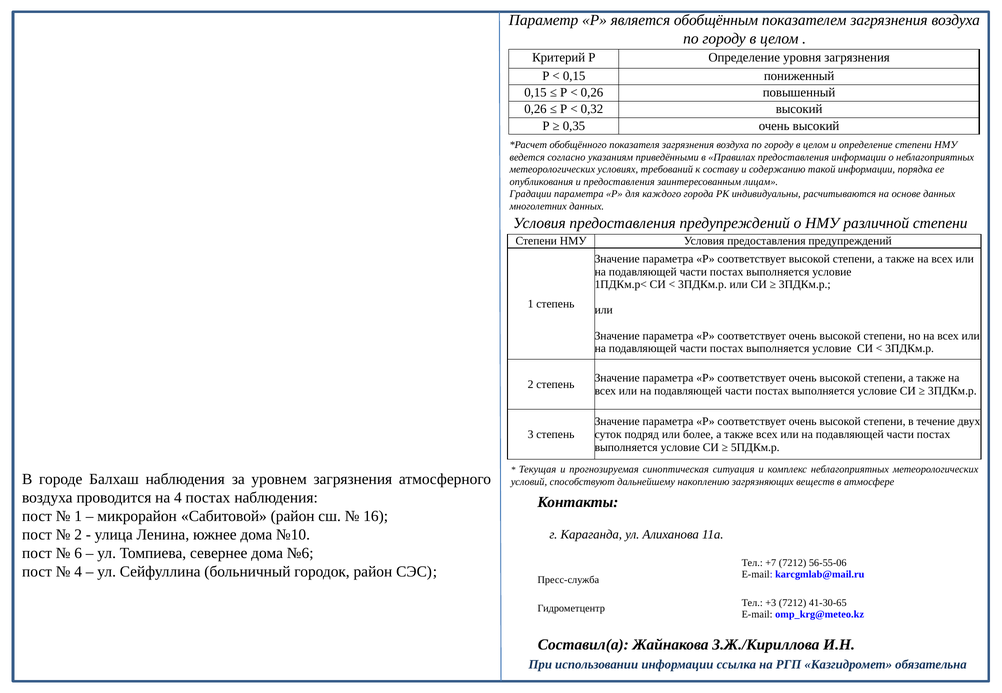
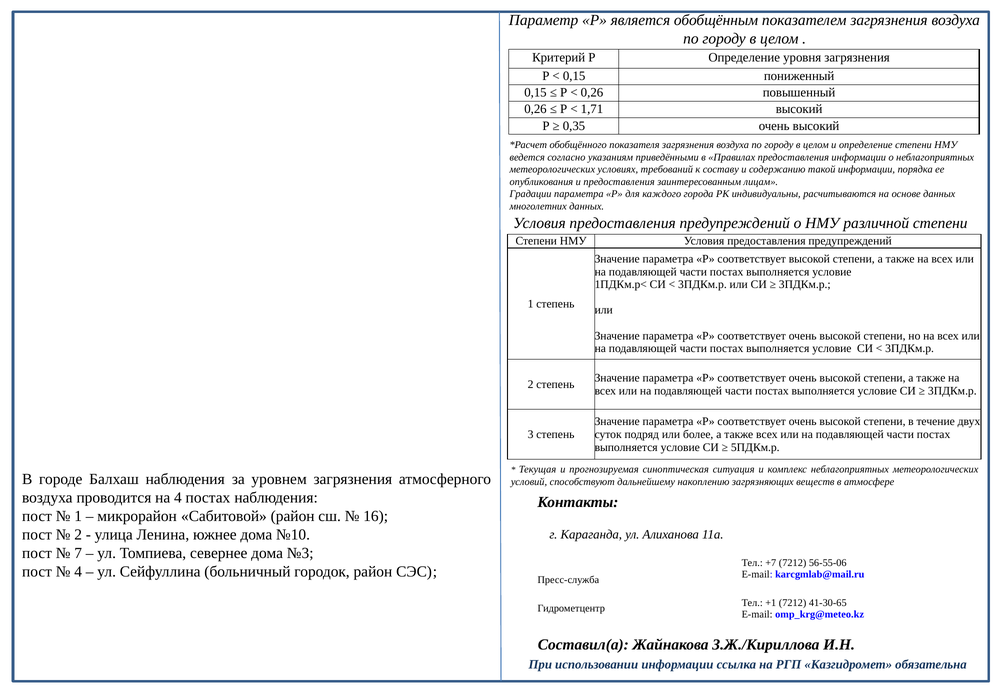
0,32: 0,32 -> 1,71
6: 6 -> 7
№6: №6 -> №3
+3: +3 -> +1
